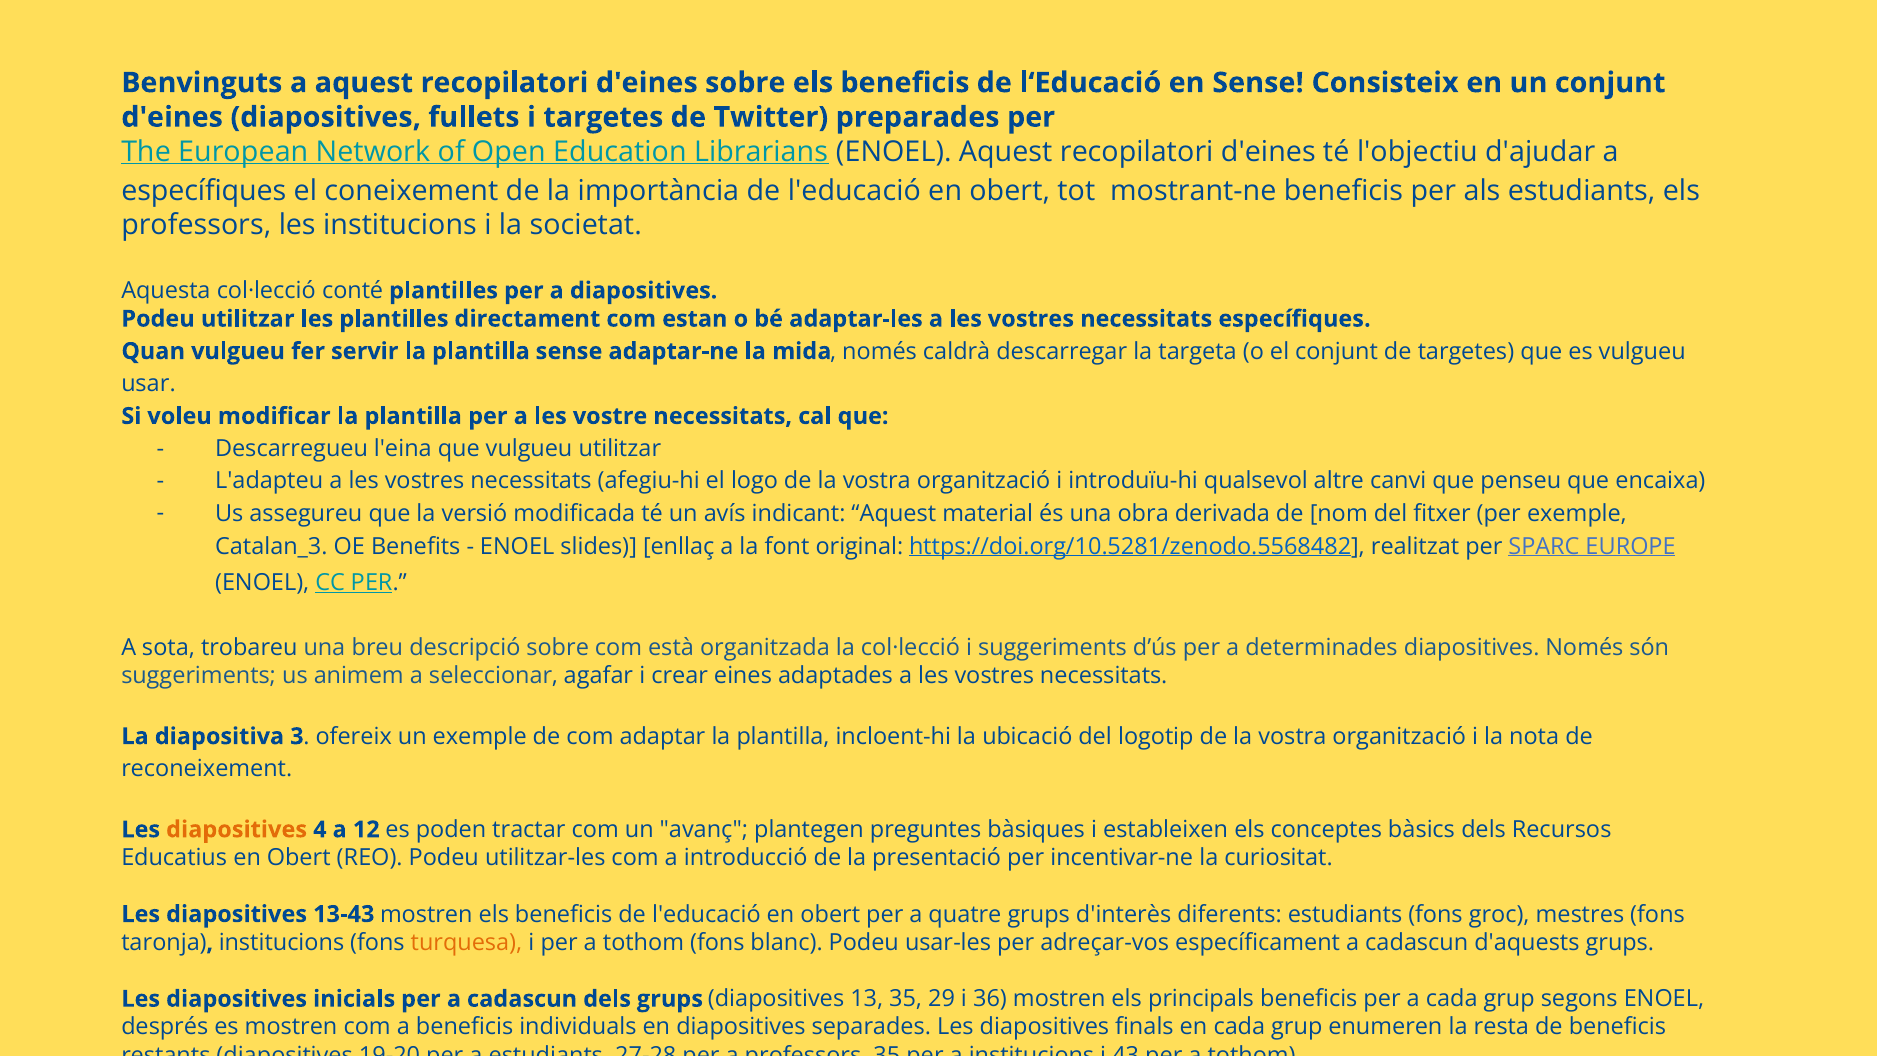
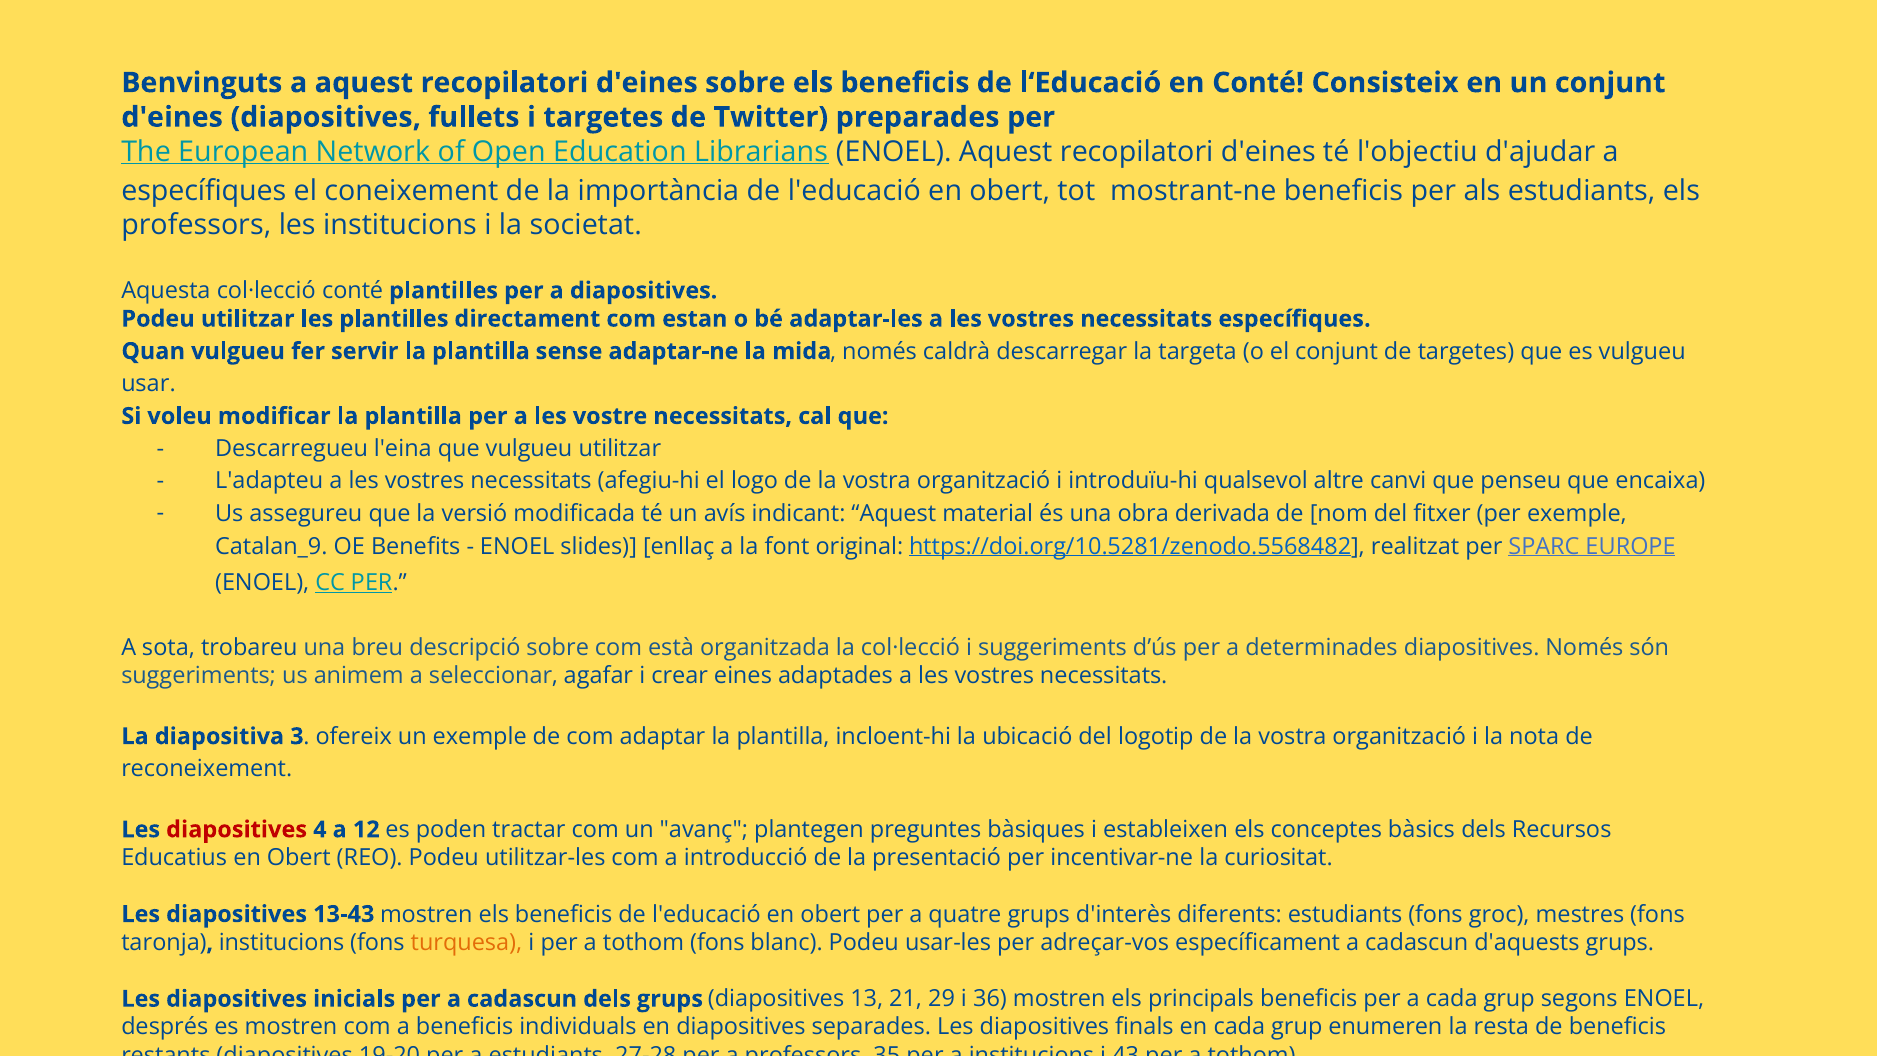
en Sense: Sense -> Conté
Catalan_3: Catalan_3 -> Catalan_9
diapositives at (237, 829) colour: orange -> red
13 35: 35 -> 21
